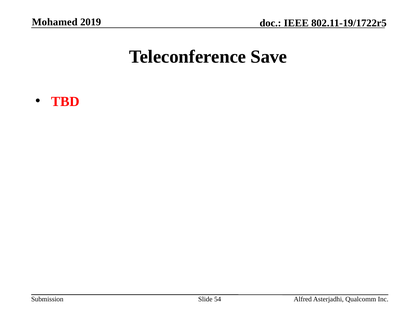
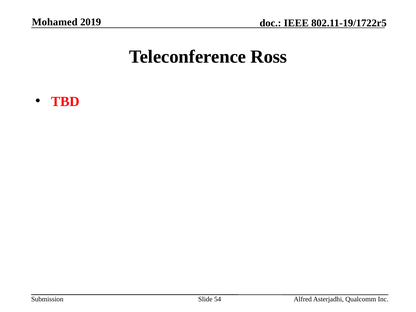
Save: Save -> Ross
